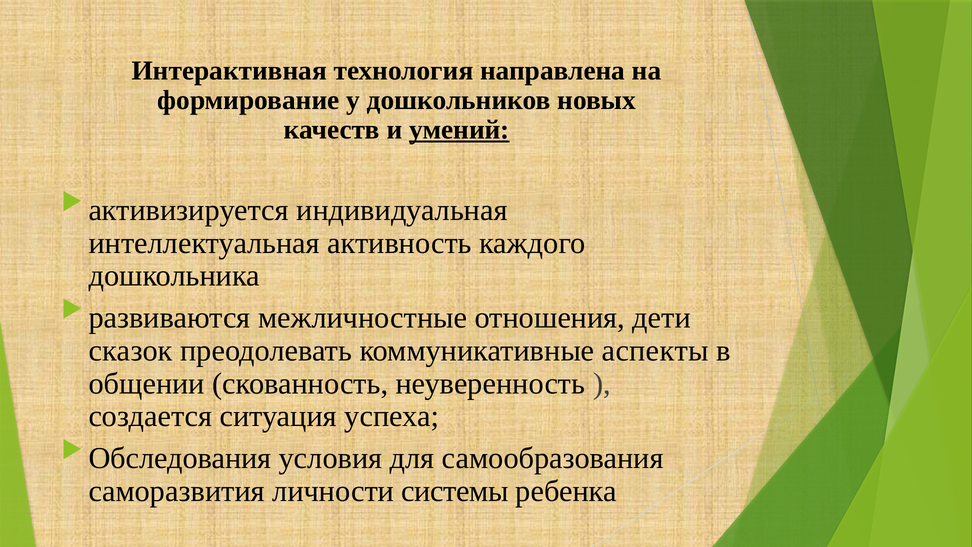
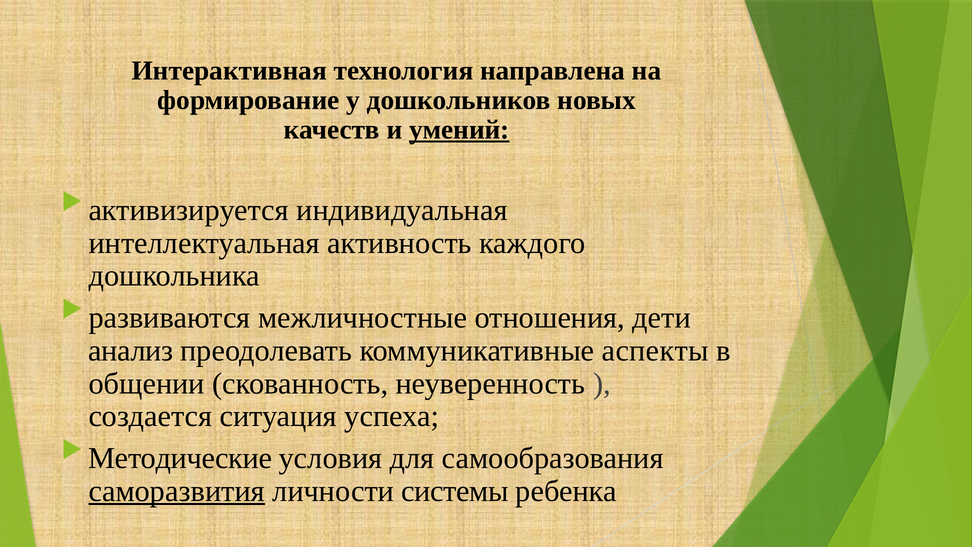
сказок: сказок -> анализ
Обследования: Обследования -> Методические
саморазвития underline: none -> present
